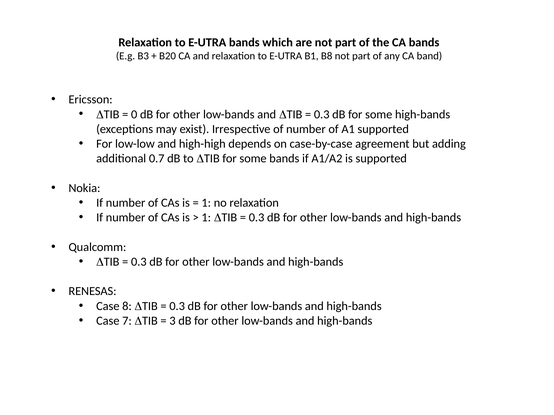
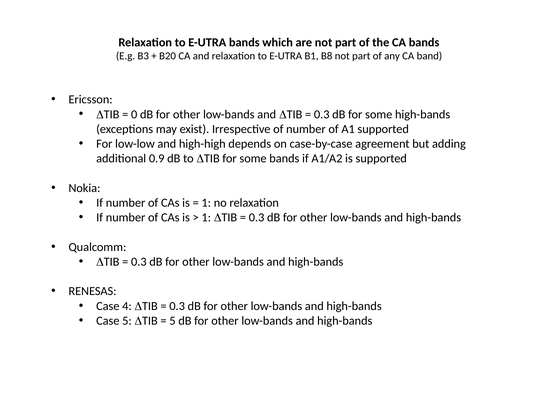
0.7: 0.7 -> 0.9
8: 8 -> 4
Case 7: 7 -> 5
3 at (173, 321): 3 -> 5
